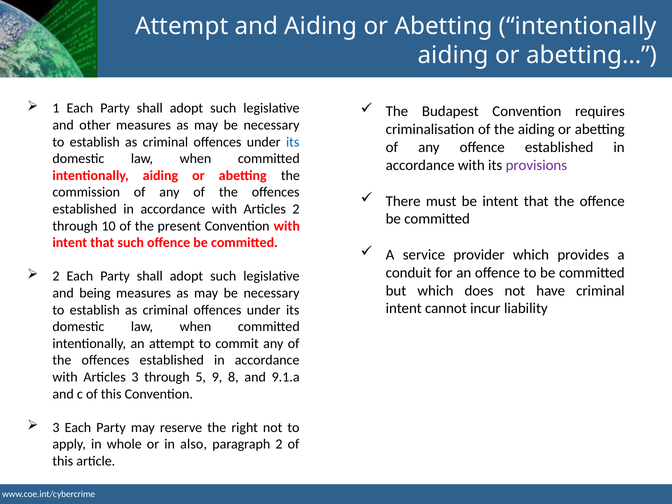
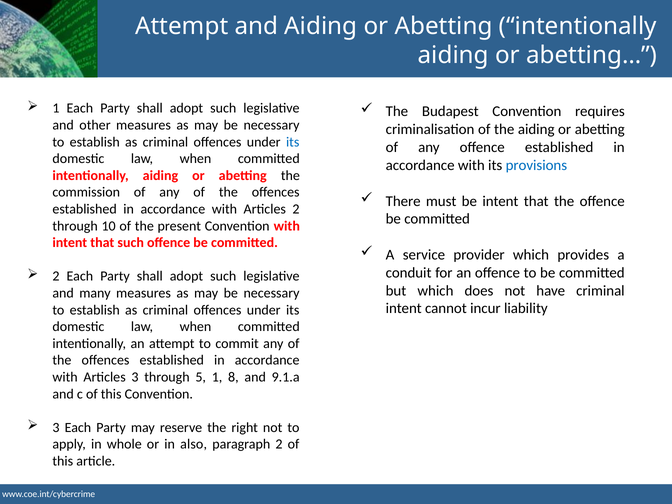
provisions colour: purple -> blue
being: being -> many
5 9: 9 -> 1
